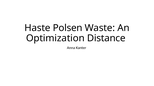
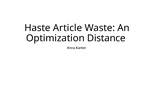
Polsen: Polsen -> Article
